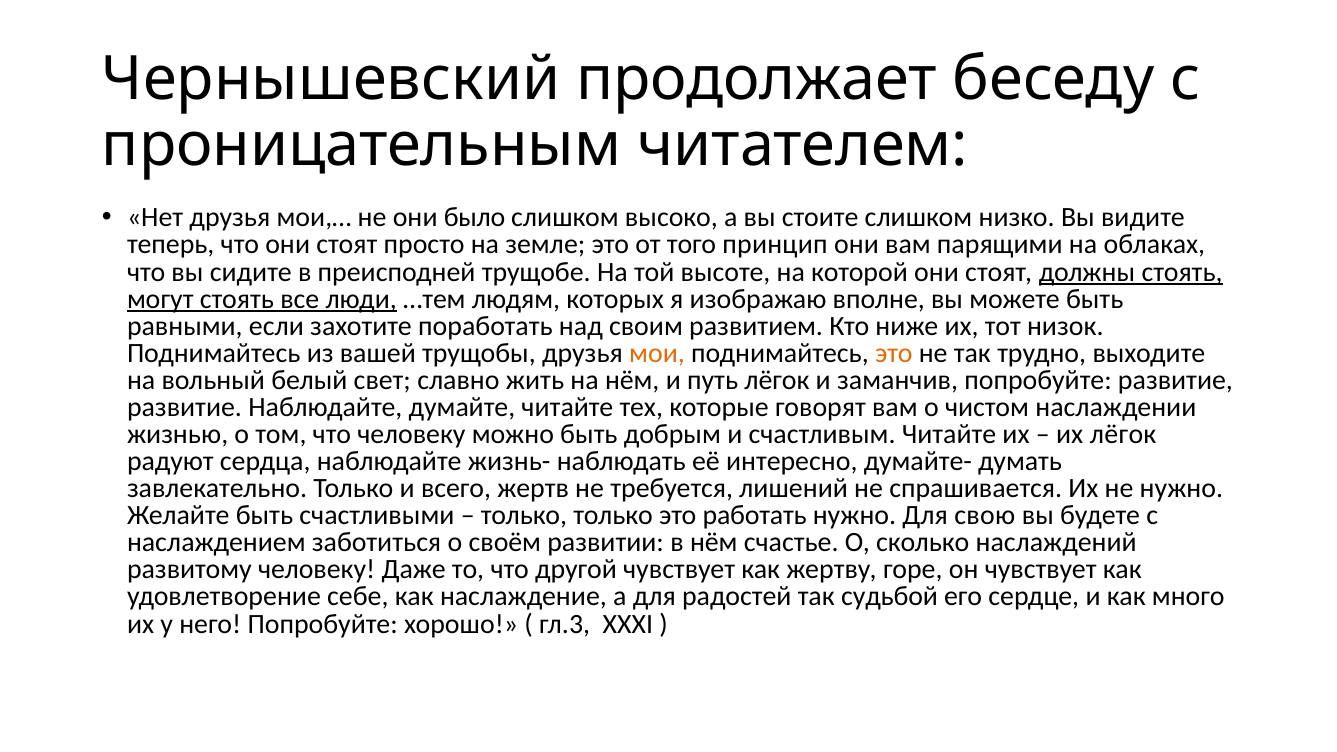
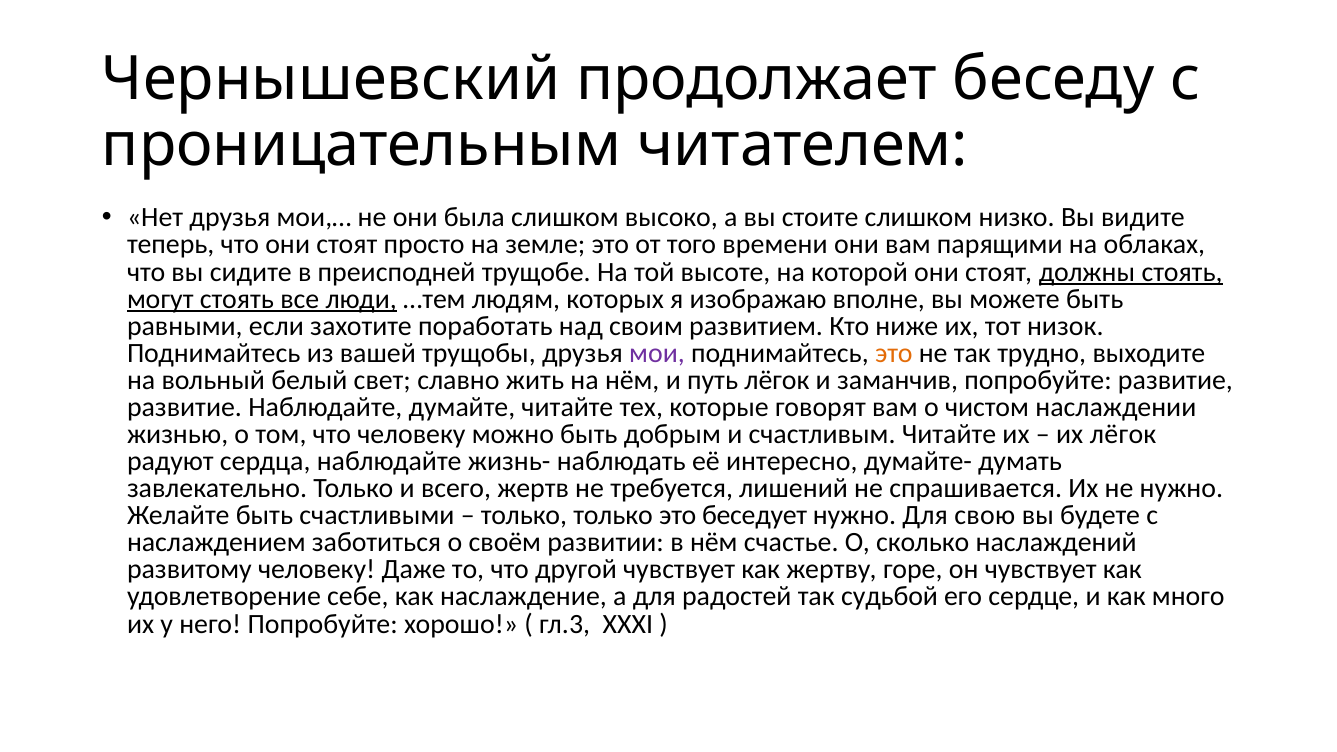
было: было -> была
принцип: принцип -> времени
мои colour: orange -> purple
работать: работать -> беседует
